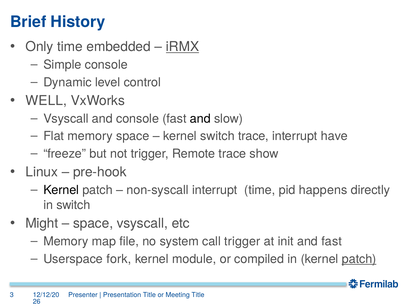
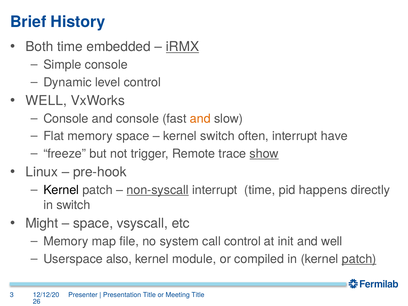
Only: Only -> Both
Vsyscall at (66, 119): Vsyscall -> Console
and at (200, 119) colour: black -> orange
switch trace: trace -> often
show underline: none -> present
non-syscall underline: none -> present
call trigger: trigger -> control
and fast: fast -> well
fork: fork -> also
